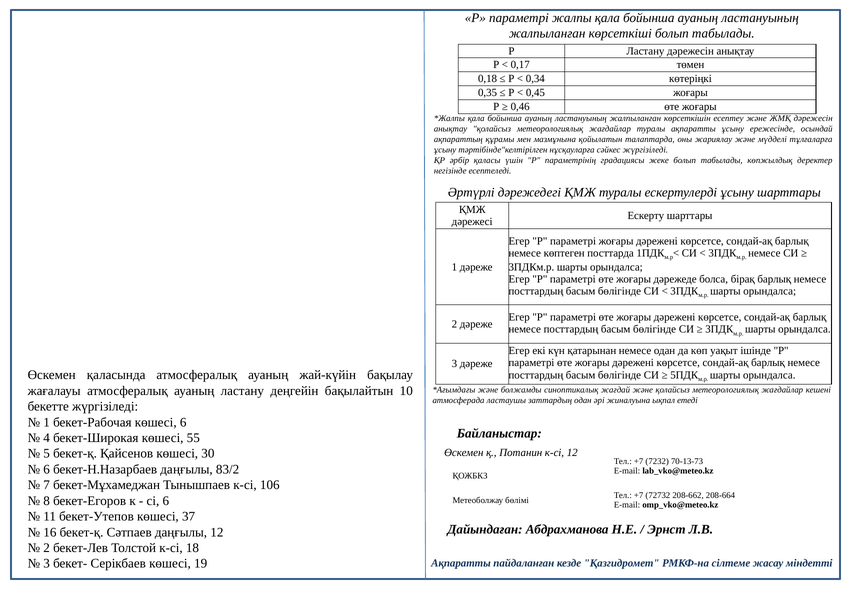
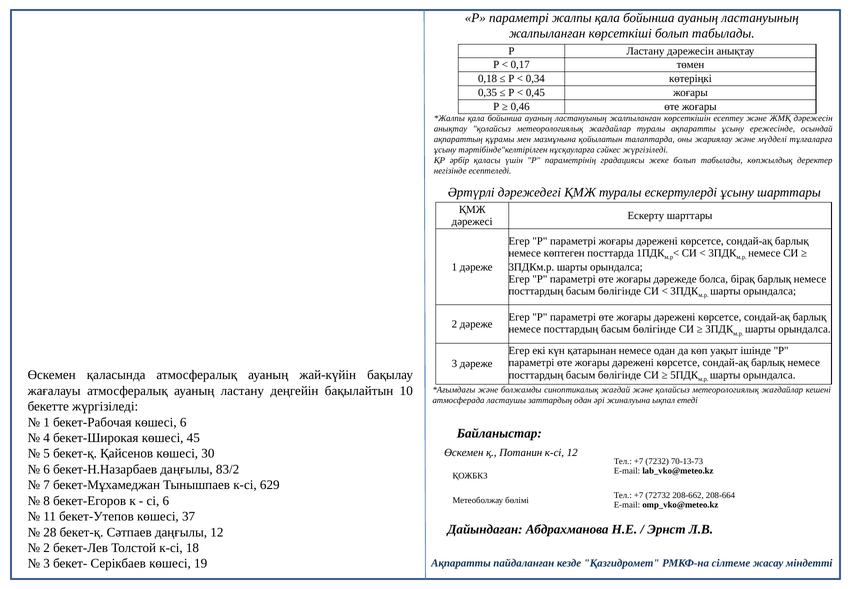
55: 55 -> 45
106: 106 -> 629
16: 16 -> 28
